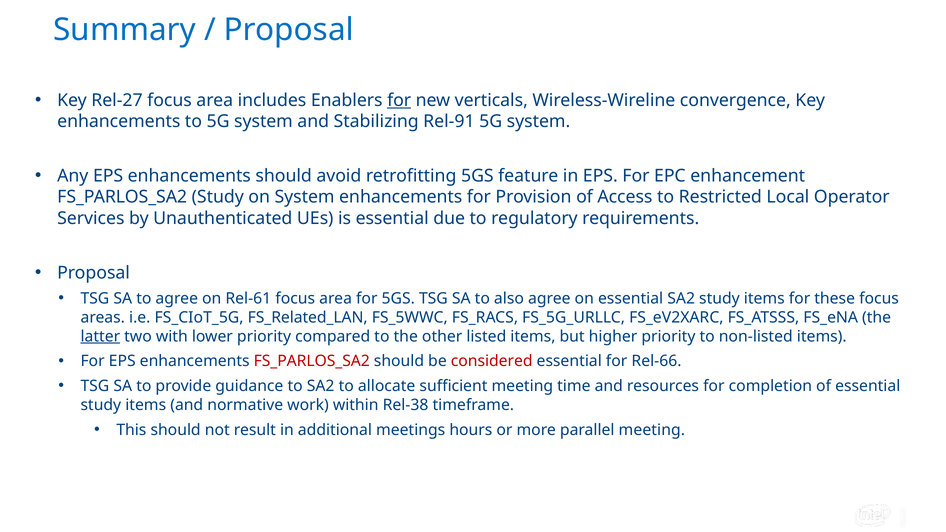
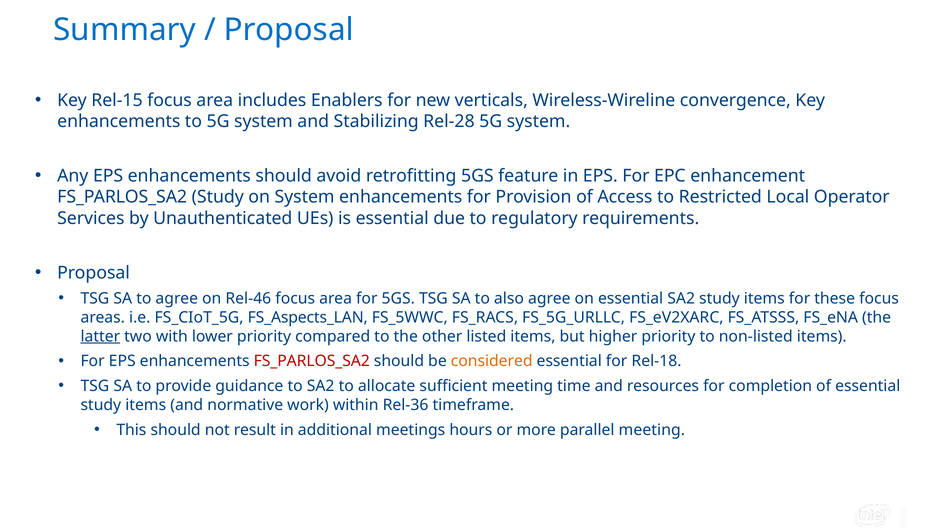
Rel-27: Rel-27 -> Rel-15
for at (399, 100) underline: present -> none
Rel-91: Rel-91 -> Rel-28
Rel-61: Rel-61 -> Rel-46
FS_Related_LAN: FS_Related_LAN -> FS_Aspects_LAN
considered colour: red -> orange
Rel-66: Rel-66 -> Rel-18
Rel-38: Rel-38 -> Rel-36
